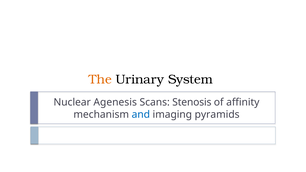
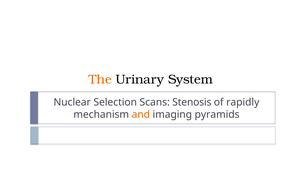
Agenesis: Agenesis -> Selection
affinity: affinity -> rapidly
and colour: blue -> orange
